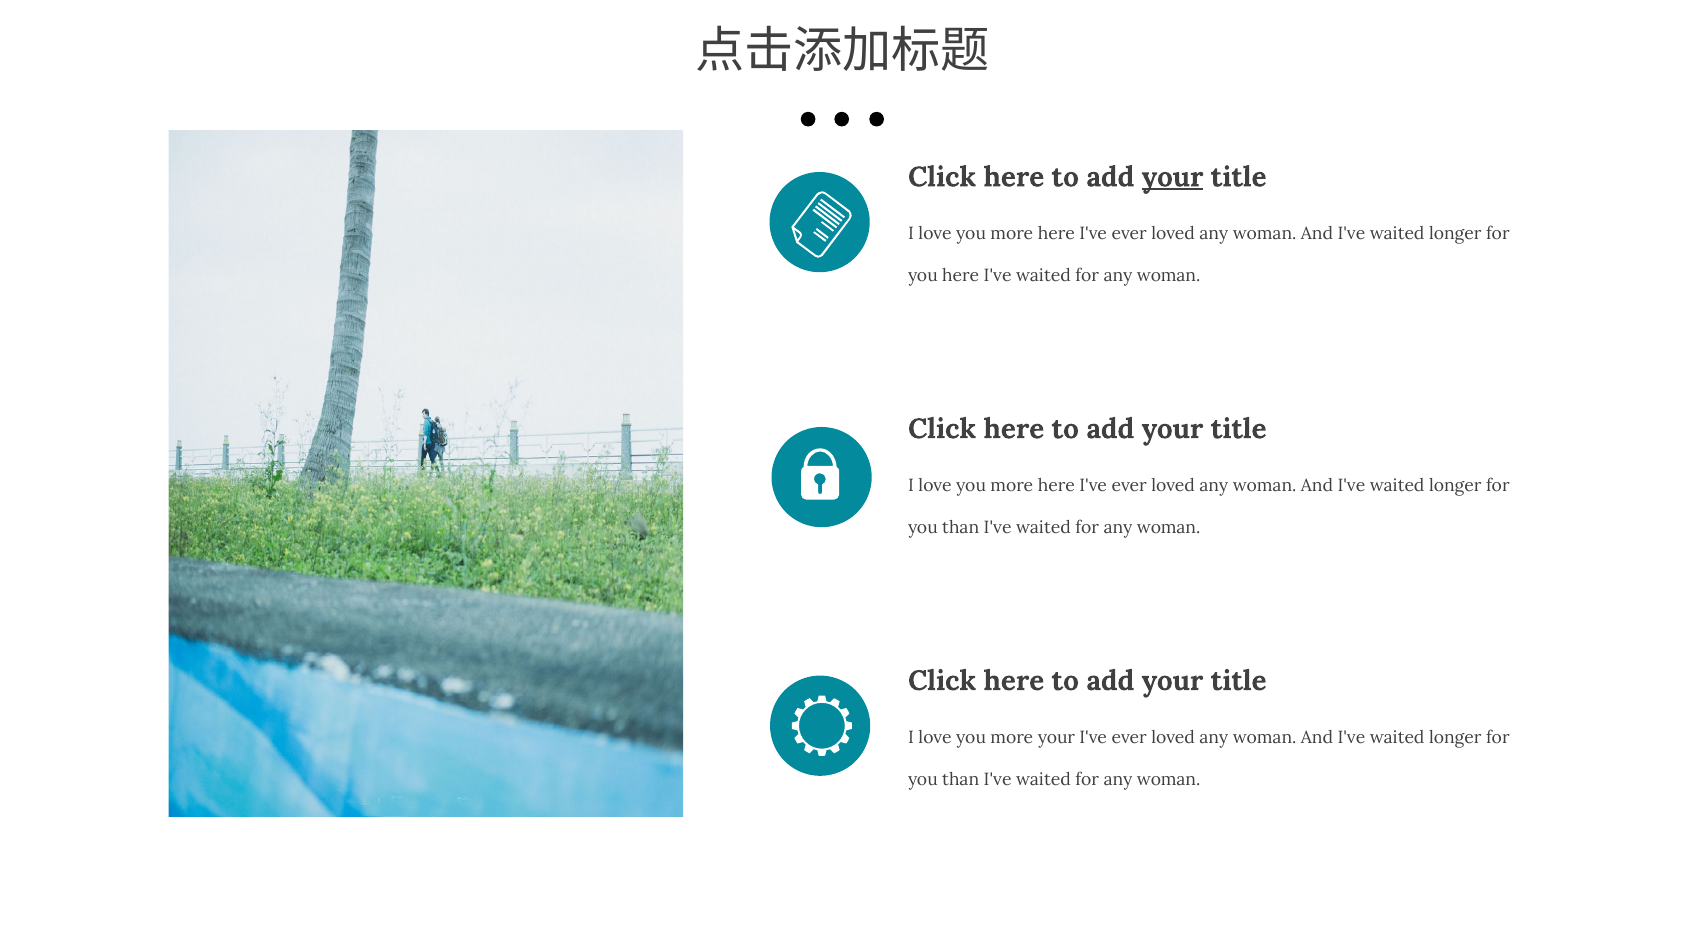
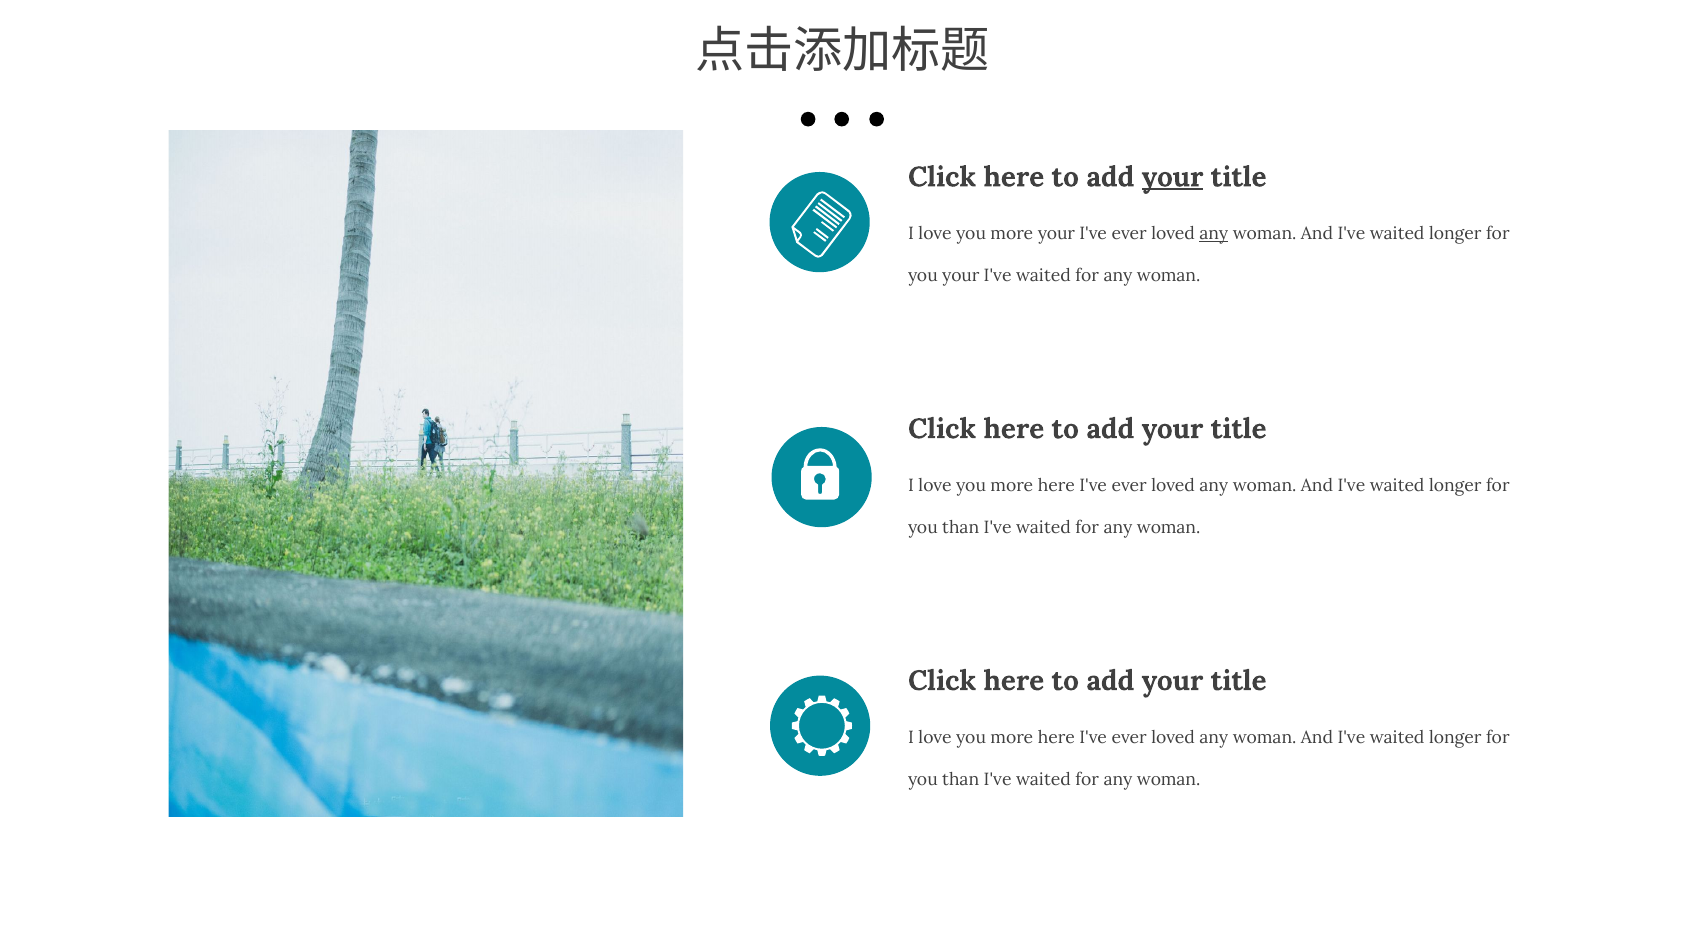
here at (1056, 234): here -> your
any at (1214, 234) underline: none -> present
you here: here -> your
your at (1056, 737): your -> here
